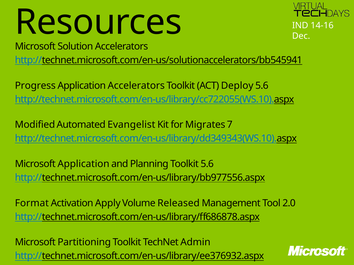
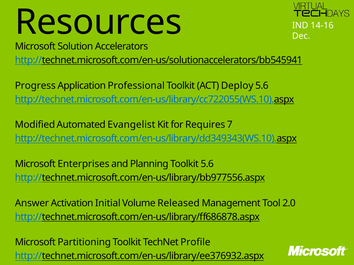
Application Accelerators: Accelerators -> Professional
Migrates: Migrates -> Requires
Microsoft Application: Application -> Enterprises
Format: Format -> Answer
Apply: Apply -> Initial
Admin: Admin -> Profile
